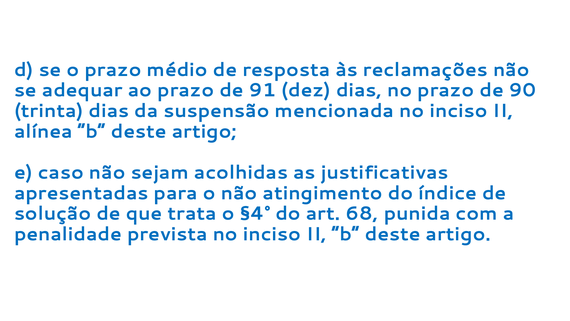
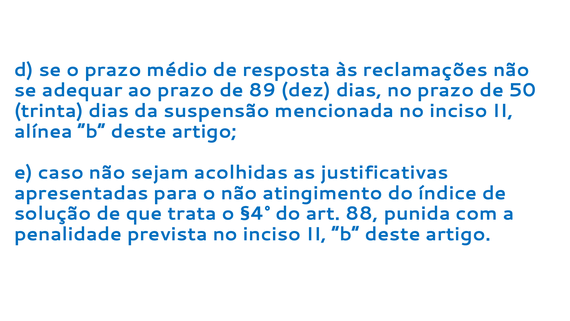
91: 91 -> 89
90: 90 -> 50
68: 68 -> 88
